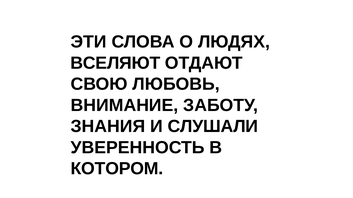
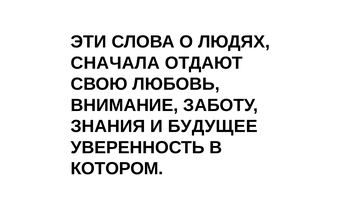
ВСЕЛЯЮТ: ВСЕЛЯЮТ -> СНАЧАЛА
СЛУШАЛИ: СЛУШАЛИ -> БУДУЩЕЕ
